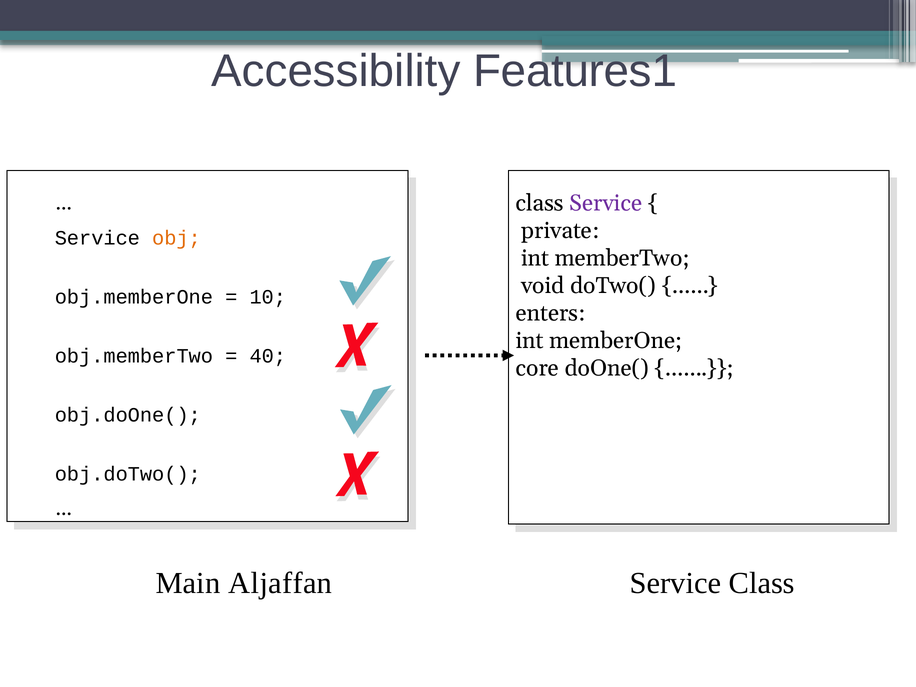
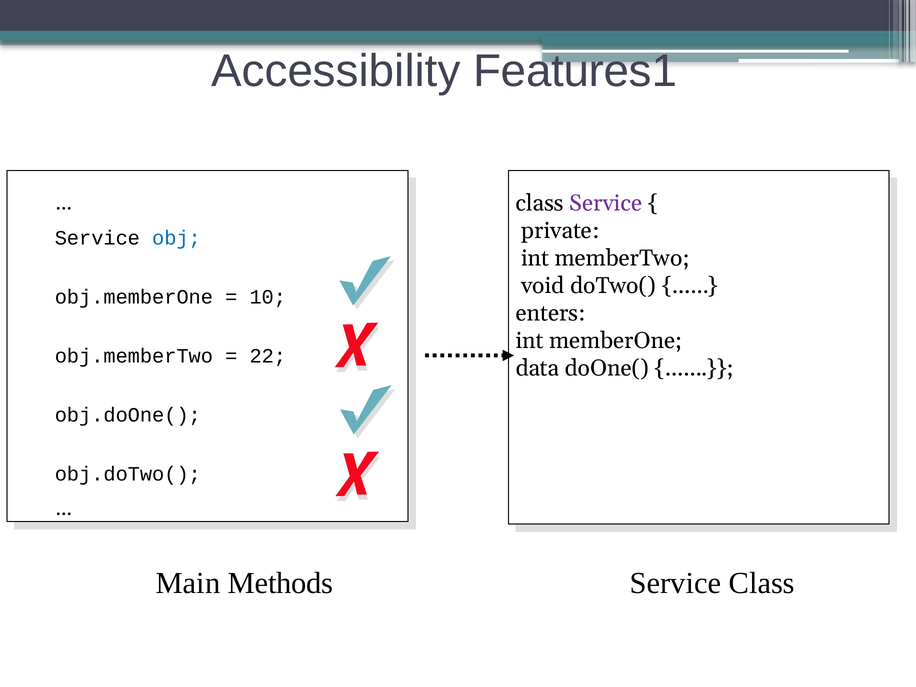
obj colour: orange -> blue
40: 40 -> 22
core: core -> data
Aljaffan: Aljaffan -> Methods
